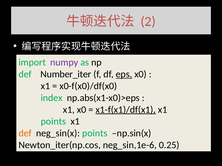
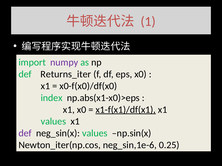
2: 2 -> 1
Number_iter: Number_iter -> Returns_iter
eps underline: present -> none
points at (53, 122): points -> values
def at (25, 134) colour: orange -> purple
neg_sin(x points: points -> values
